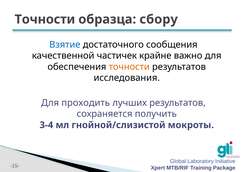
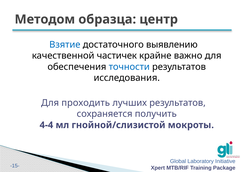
Точности at (45, 19): Точности -> Методом
сбору: сбору -> центр
сообщения: сообщения -> выявлению
точности at (129, 67) colour: orange -> blue
3-4: 3-4 -> 4-4
